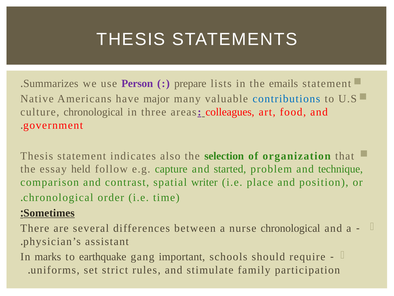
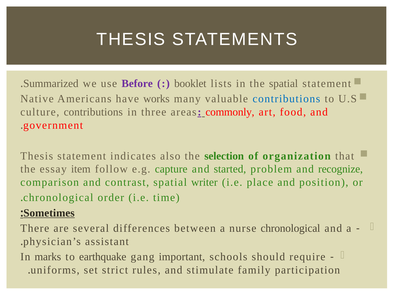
Summarizes: Summarizes -> Summarized
Person: Person -> Before
prepare: prepare -> booklet
the emails: emails -> spatial
major: major -> works
culture chronological: chronological -> contributions
colleagues: colleagues -> commonly
held: held -> item
technique: technique -> recognize
